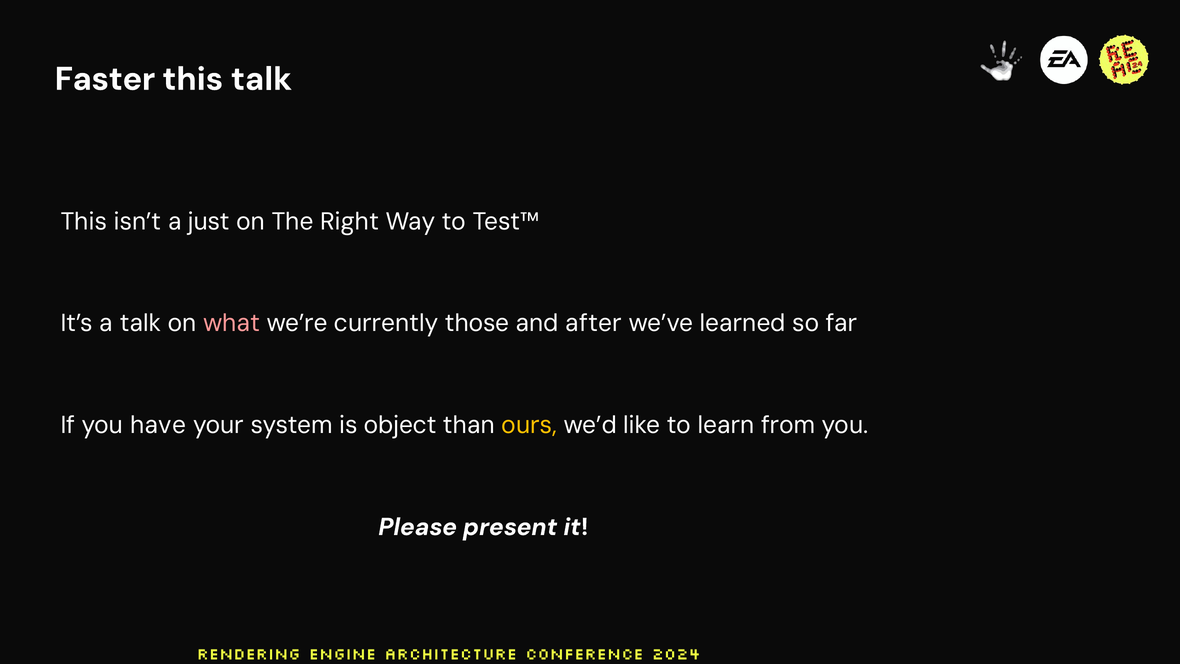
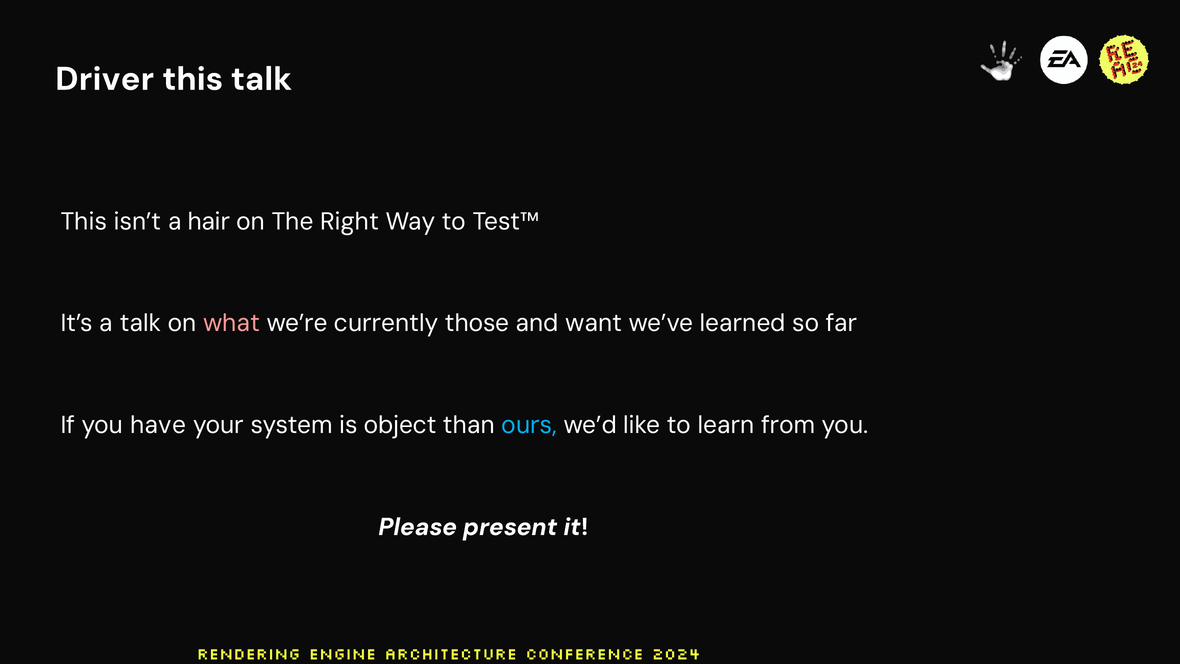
Faster: Faster -> Driver
just: just -> hair
after: after -> want
ours colour: yellow -> light blue
